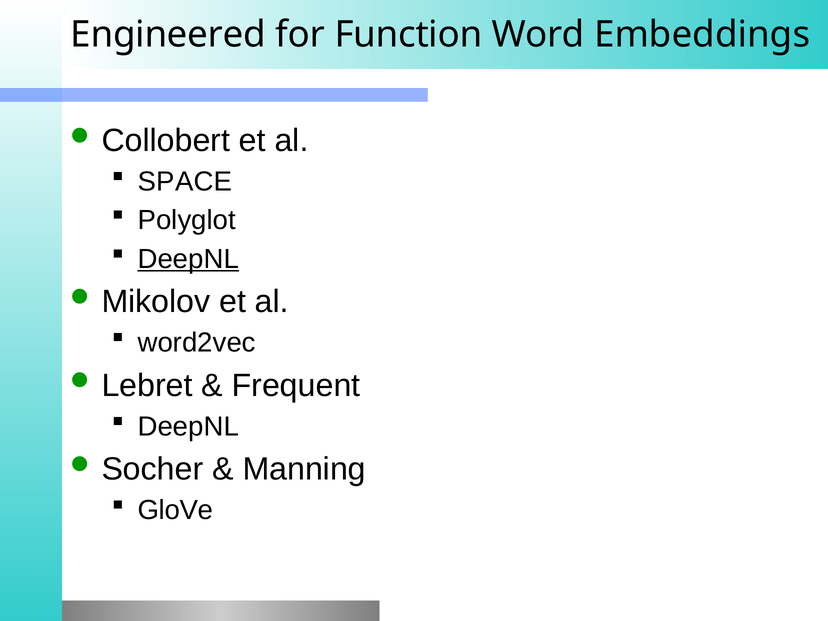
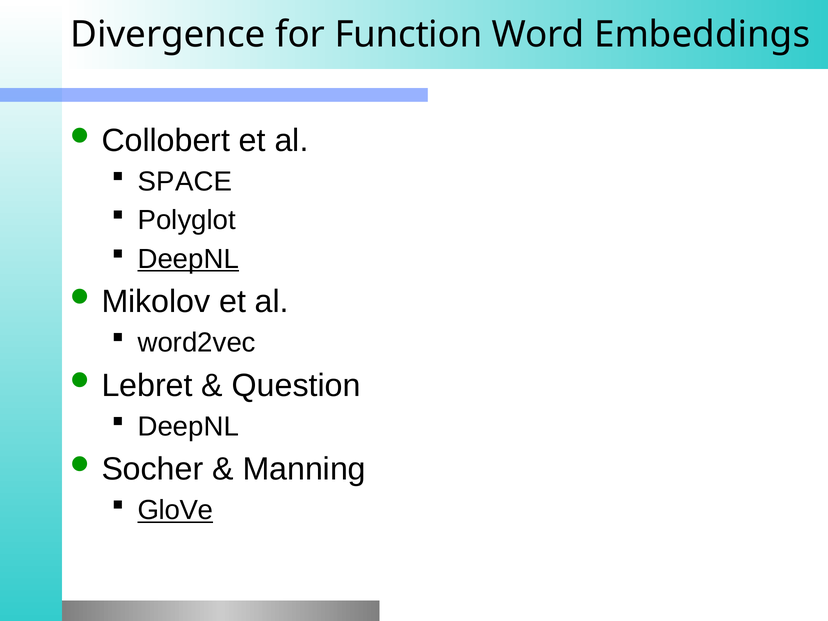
Engineered: Engineered -> Divergence
Frequent: Frequent -> Question
GloVe underline: none -> present
